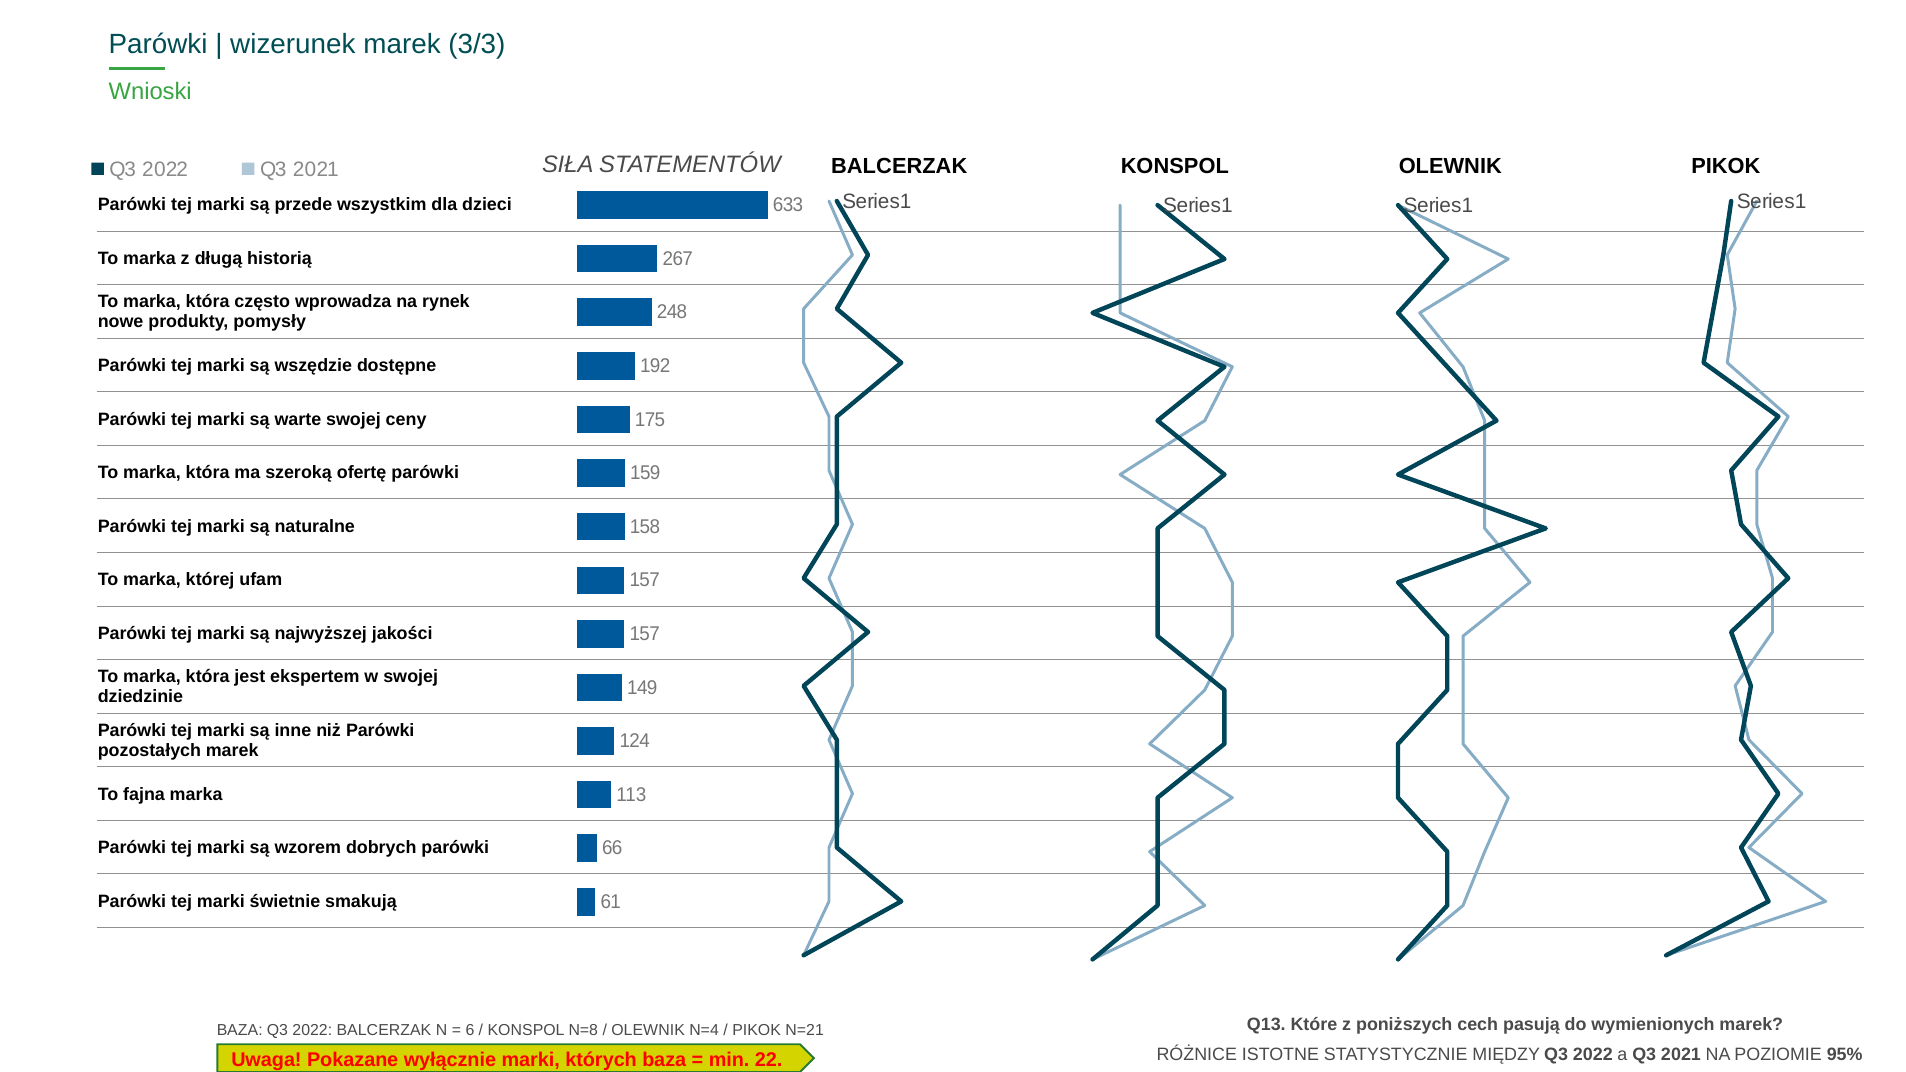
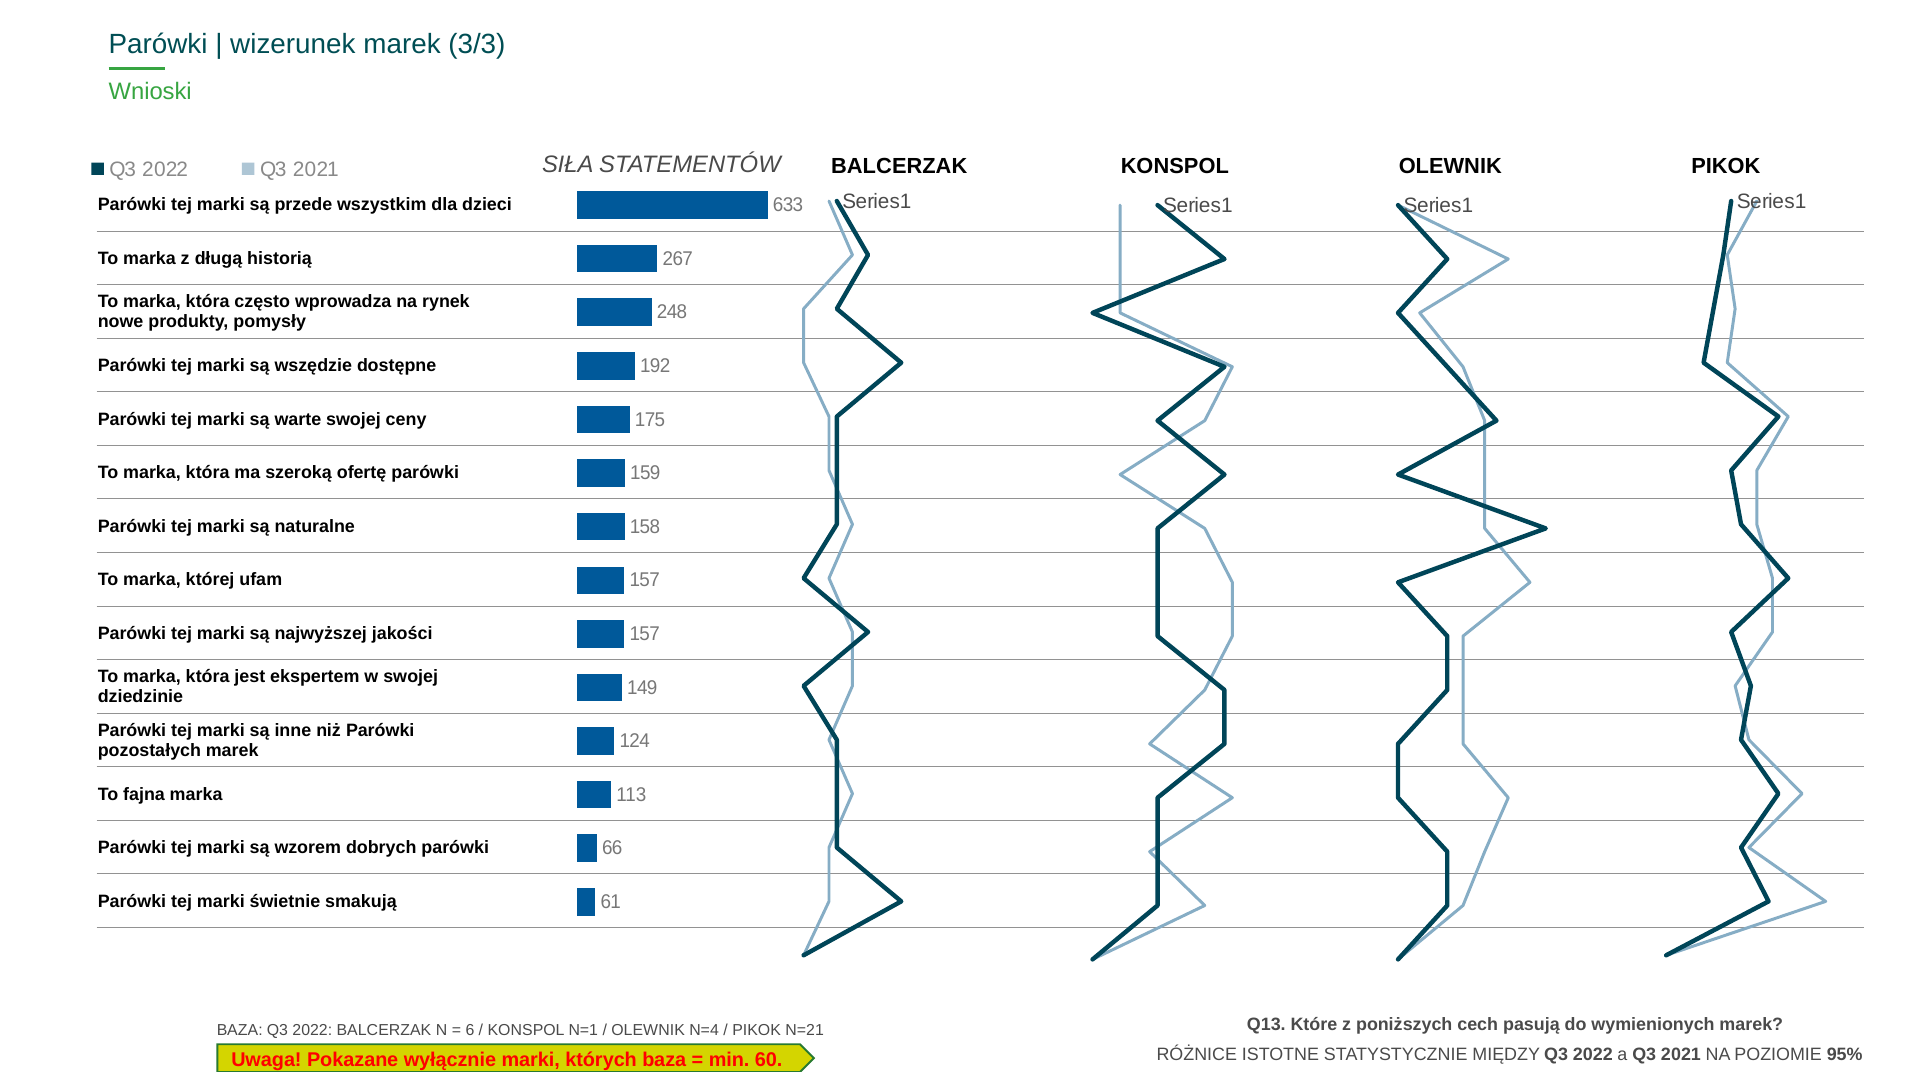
N=8: N=8 -> N=1
22: 22 -> 60
